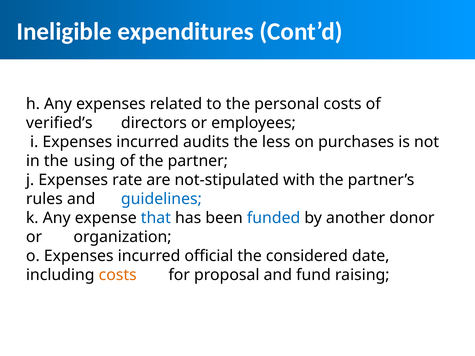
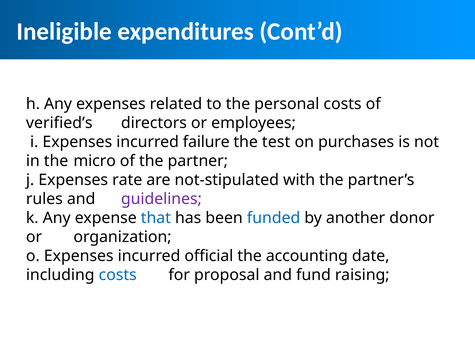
audits: audits -> failure
less: less -> test
using: using -> micro
guidelines colour: blue -> purple
considered: considered -> accounting
costs at (118, 275) colour: orange -> blue
